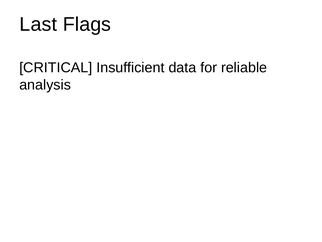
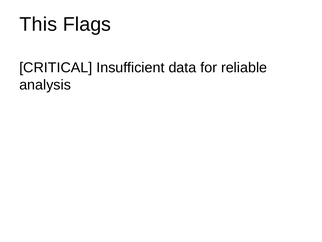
Last: Last -> This
